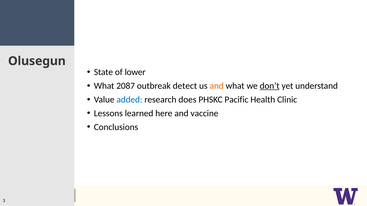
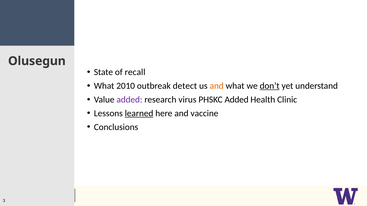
lower: lower -> recall
2087: 2087 -> 2010
added at (129, 100) colour: blue -> purple
does: does -> virus
PHSKC Pacific: Pacific -> Added
learned underline: none -> present
